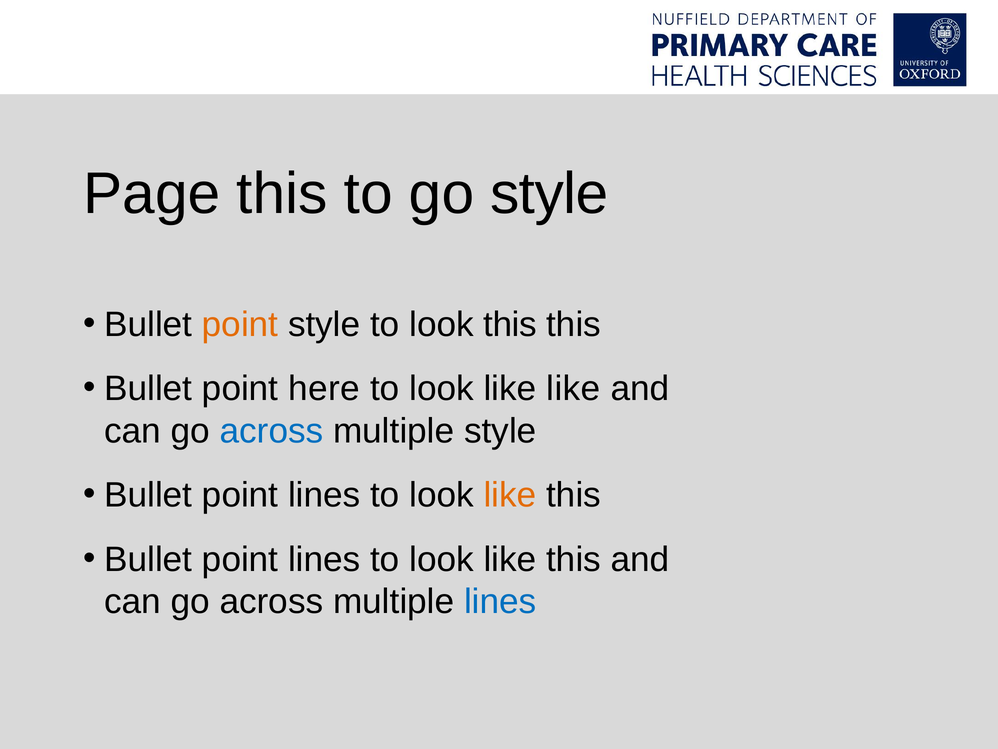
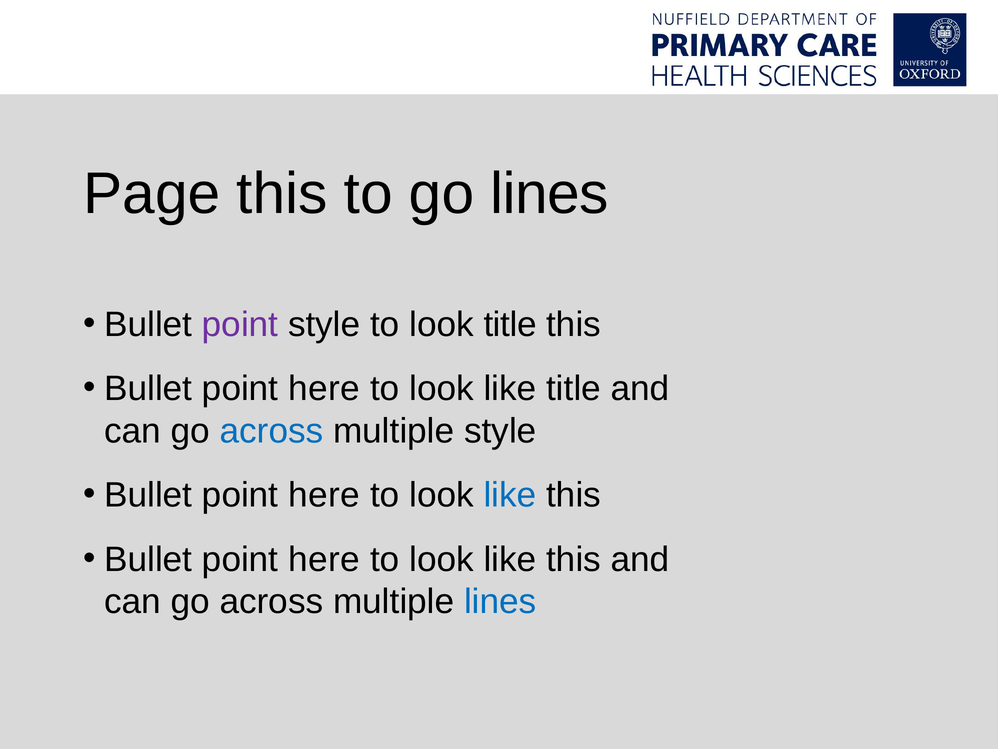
go style: style -> lines
point at (240, 324) colour: orange -> purple
look this: this -> title
like like: like -> title
lines at (324, 495): lines -> here
like at (510, 495) colour: orange -> blue
lines at (324, 559): lines -> here
